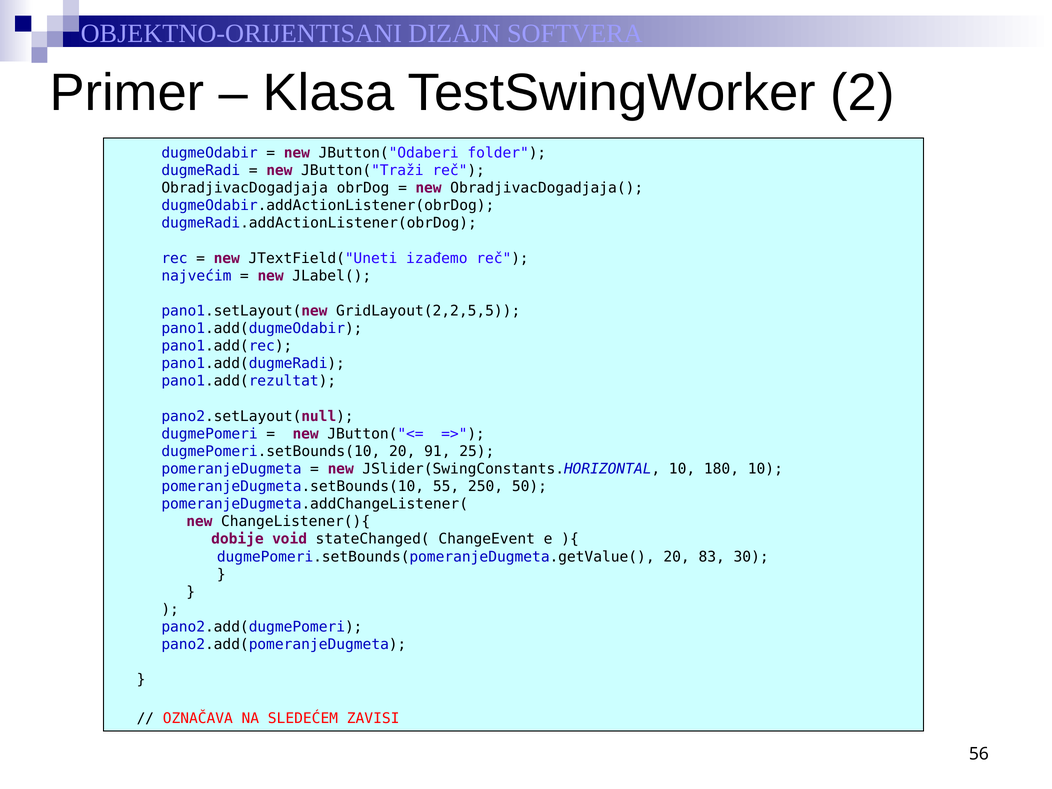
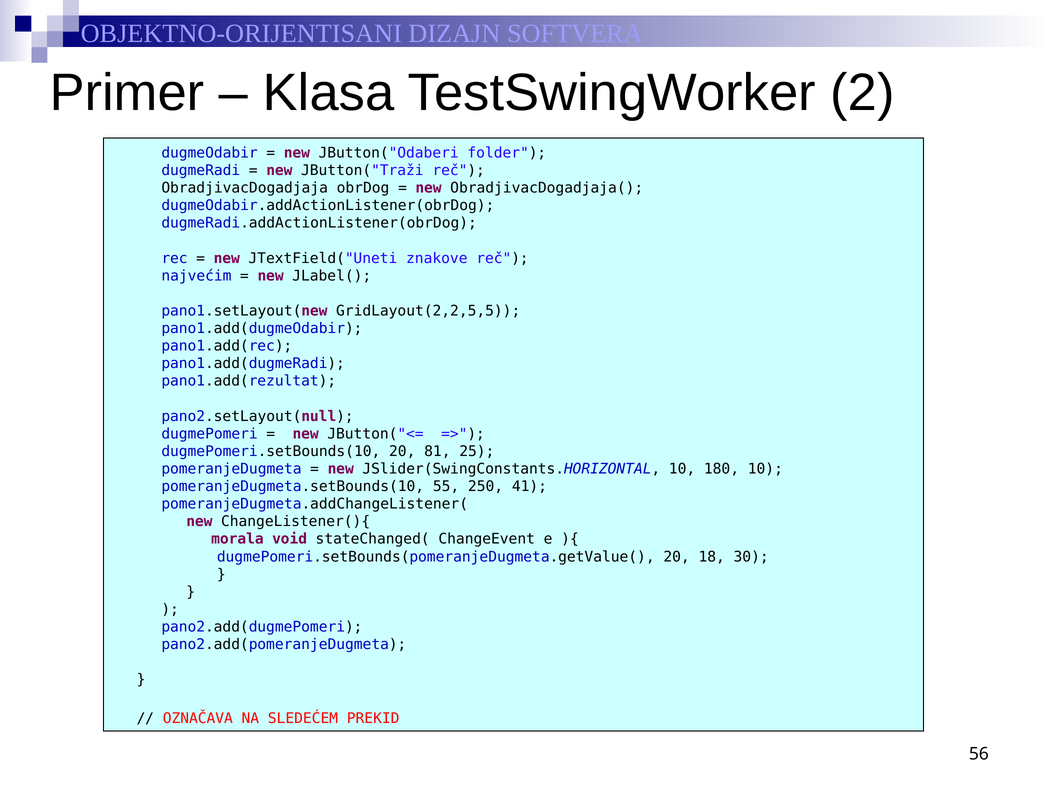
izađemo: izađemo -> znakove
91: 91 -> 81
50: 50 -> 41
dobije: dobije -> morala
83: 83 -> 18
ZAVISI: ZAVISI -> PREKID
